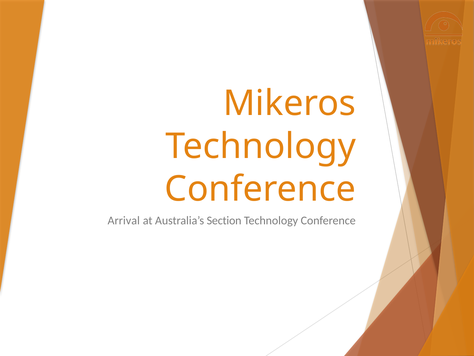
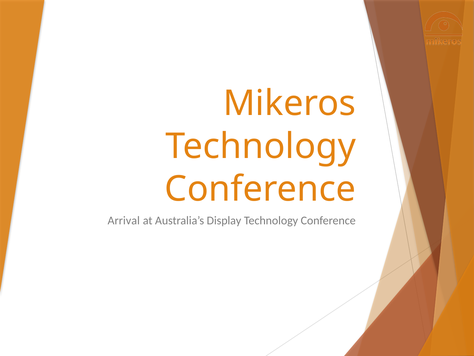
Section: Section -> Display
